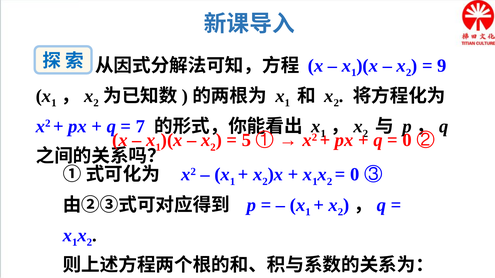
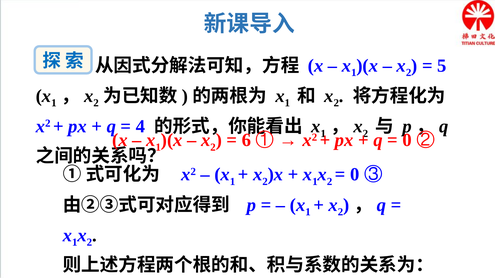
9: 9 -> 5
7: 7 -> 4
5: 5 -> 6
